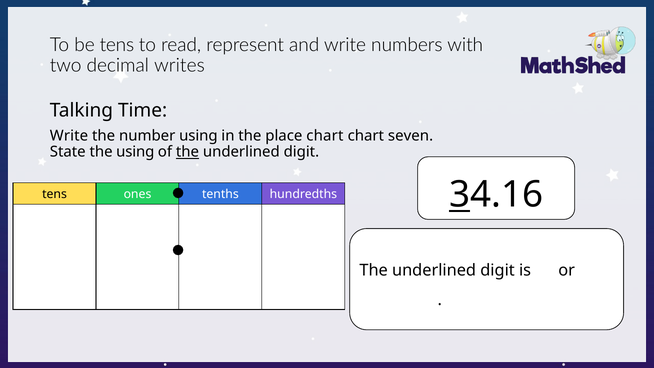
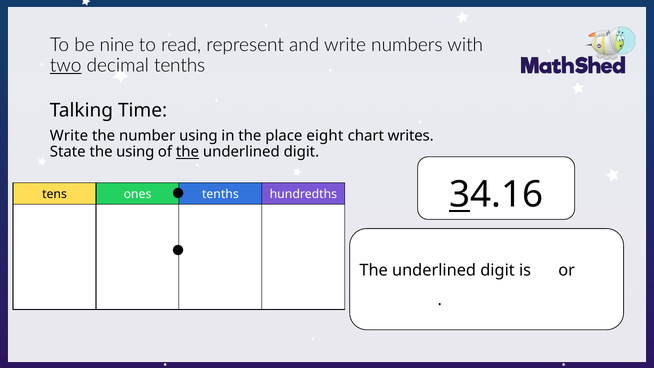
be tens: tens -> nine
two underline: none -> present
decimal writes: writes -> tenths
place chart: chart -> eight
seven: seven -> writes
